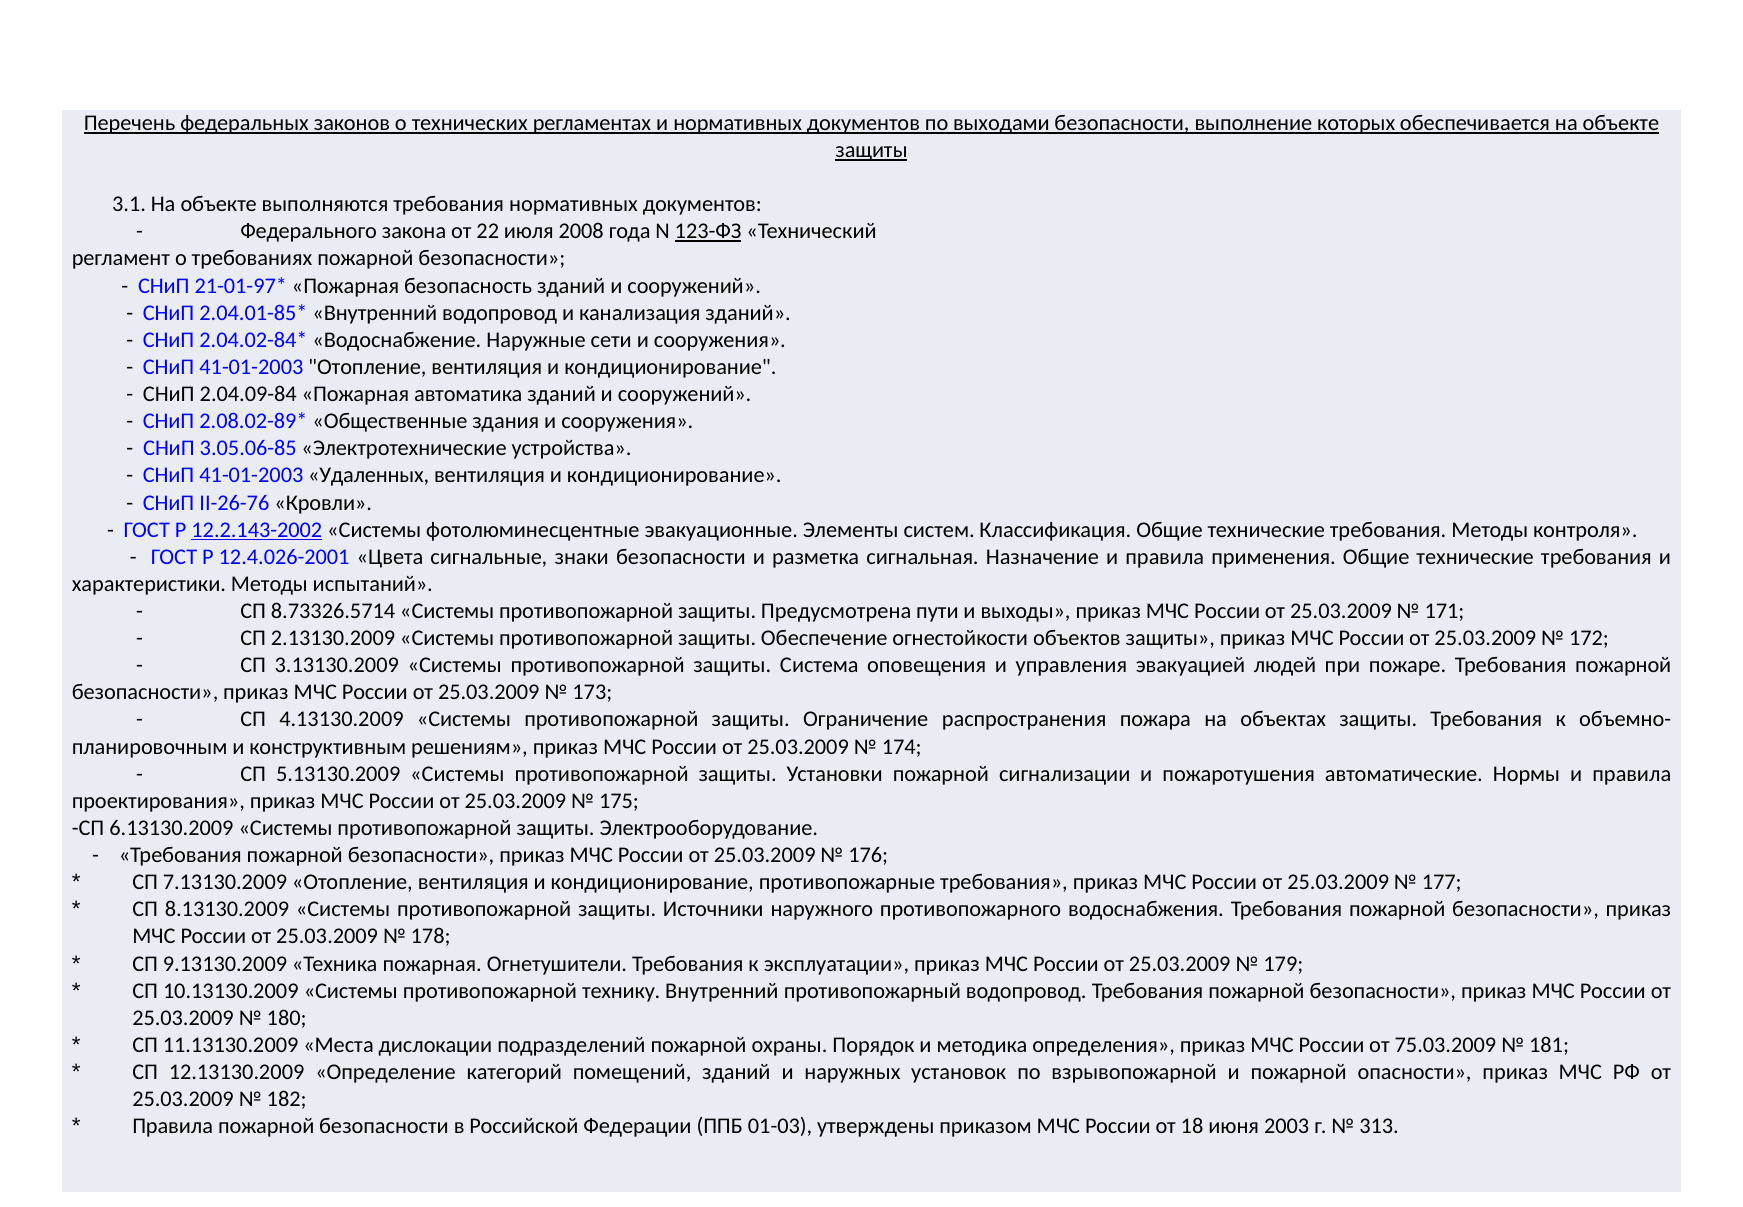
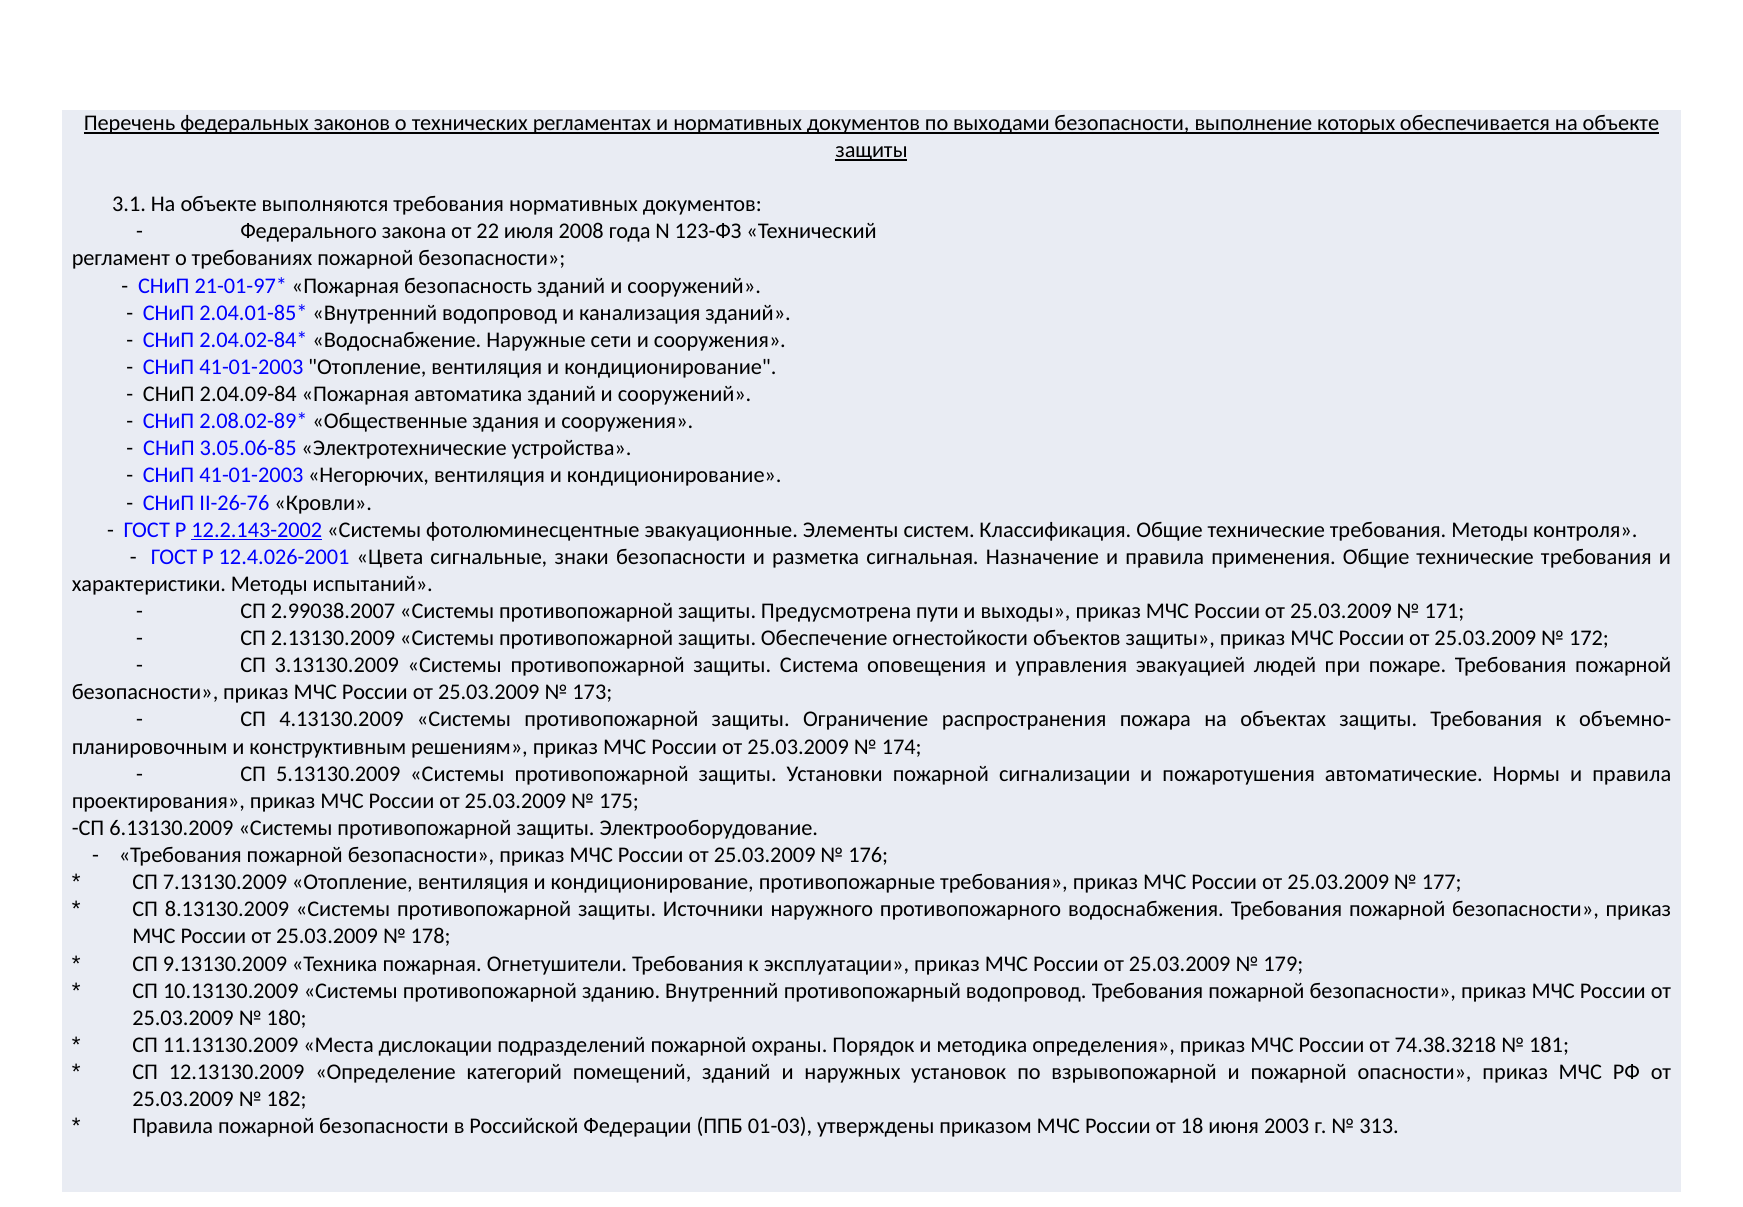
123-ФЗ underline: present -> none
Удаленных: Удаленных -> Негорючих
8.73326.5714: 8.73326.5714 -> 2.99038.2007
технику: технику -> зданию
75.03.2009: 75.03.2009 -> 74.38.3218
